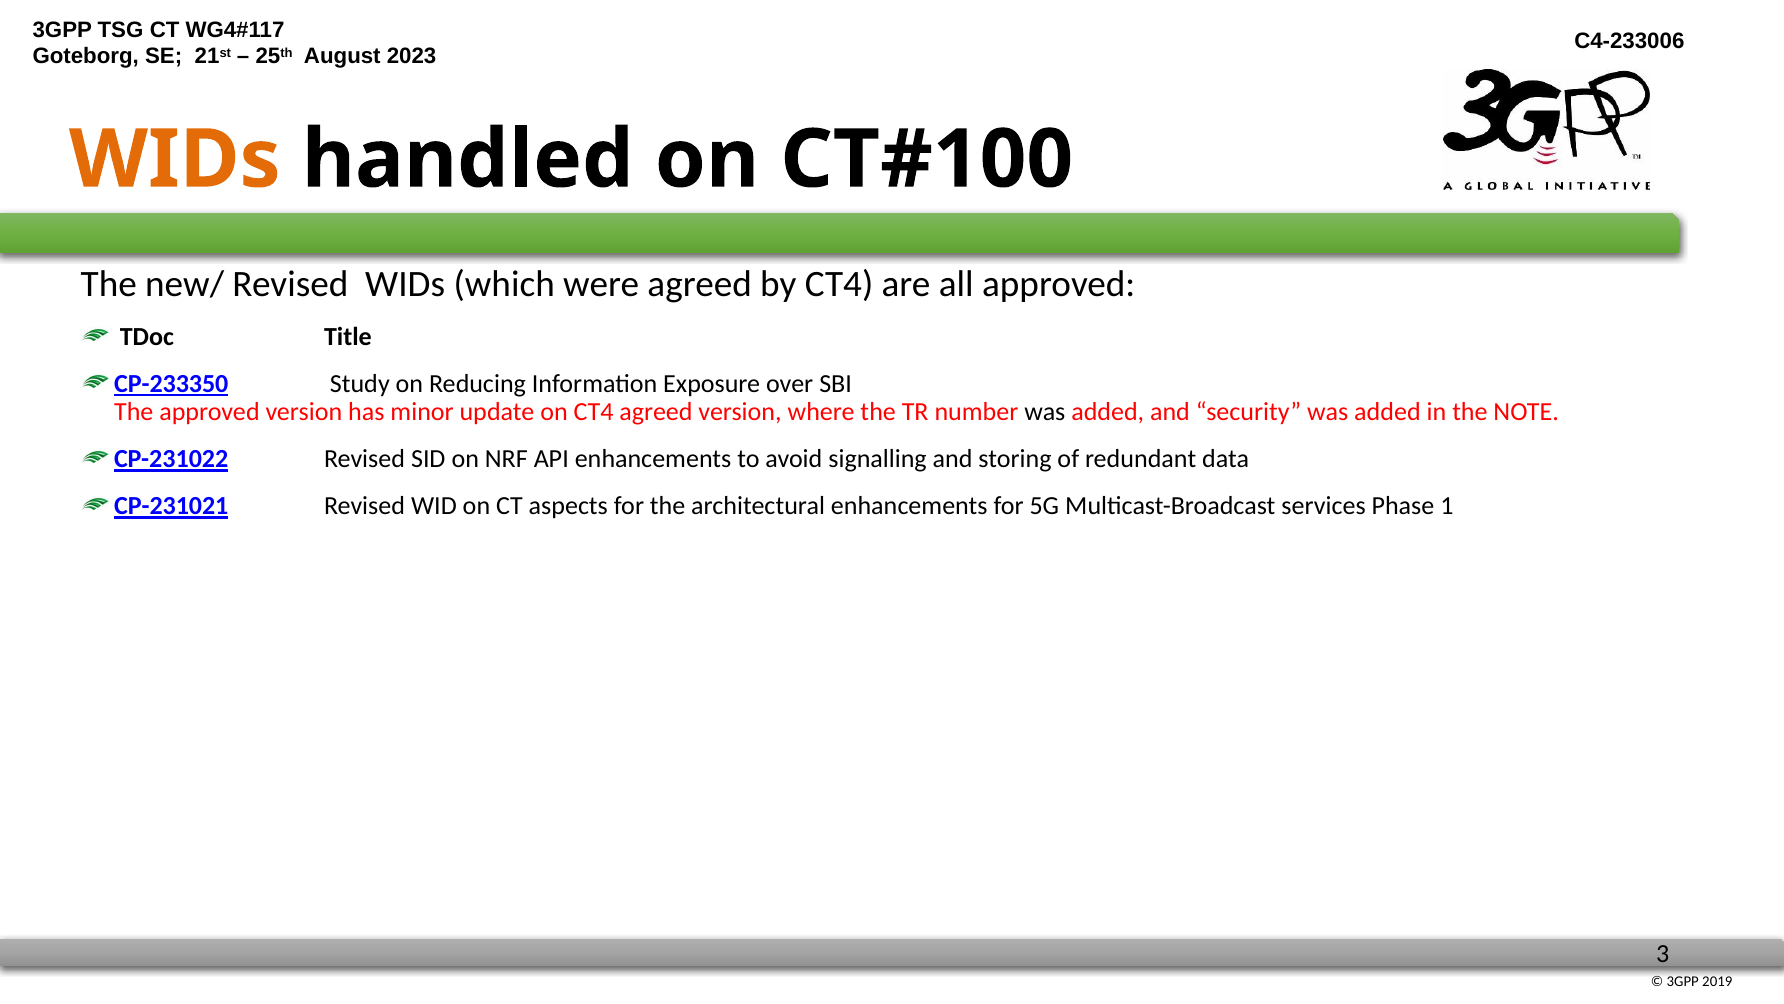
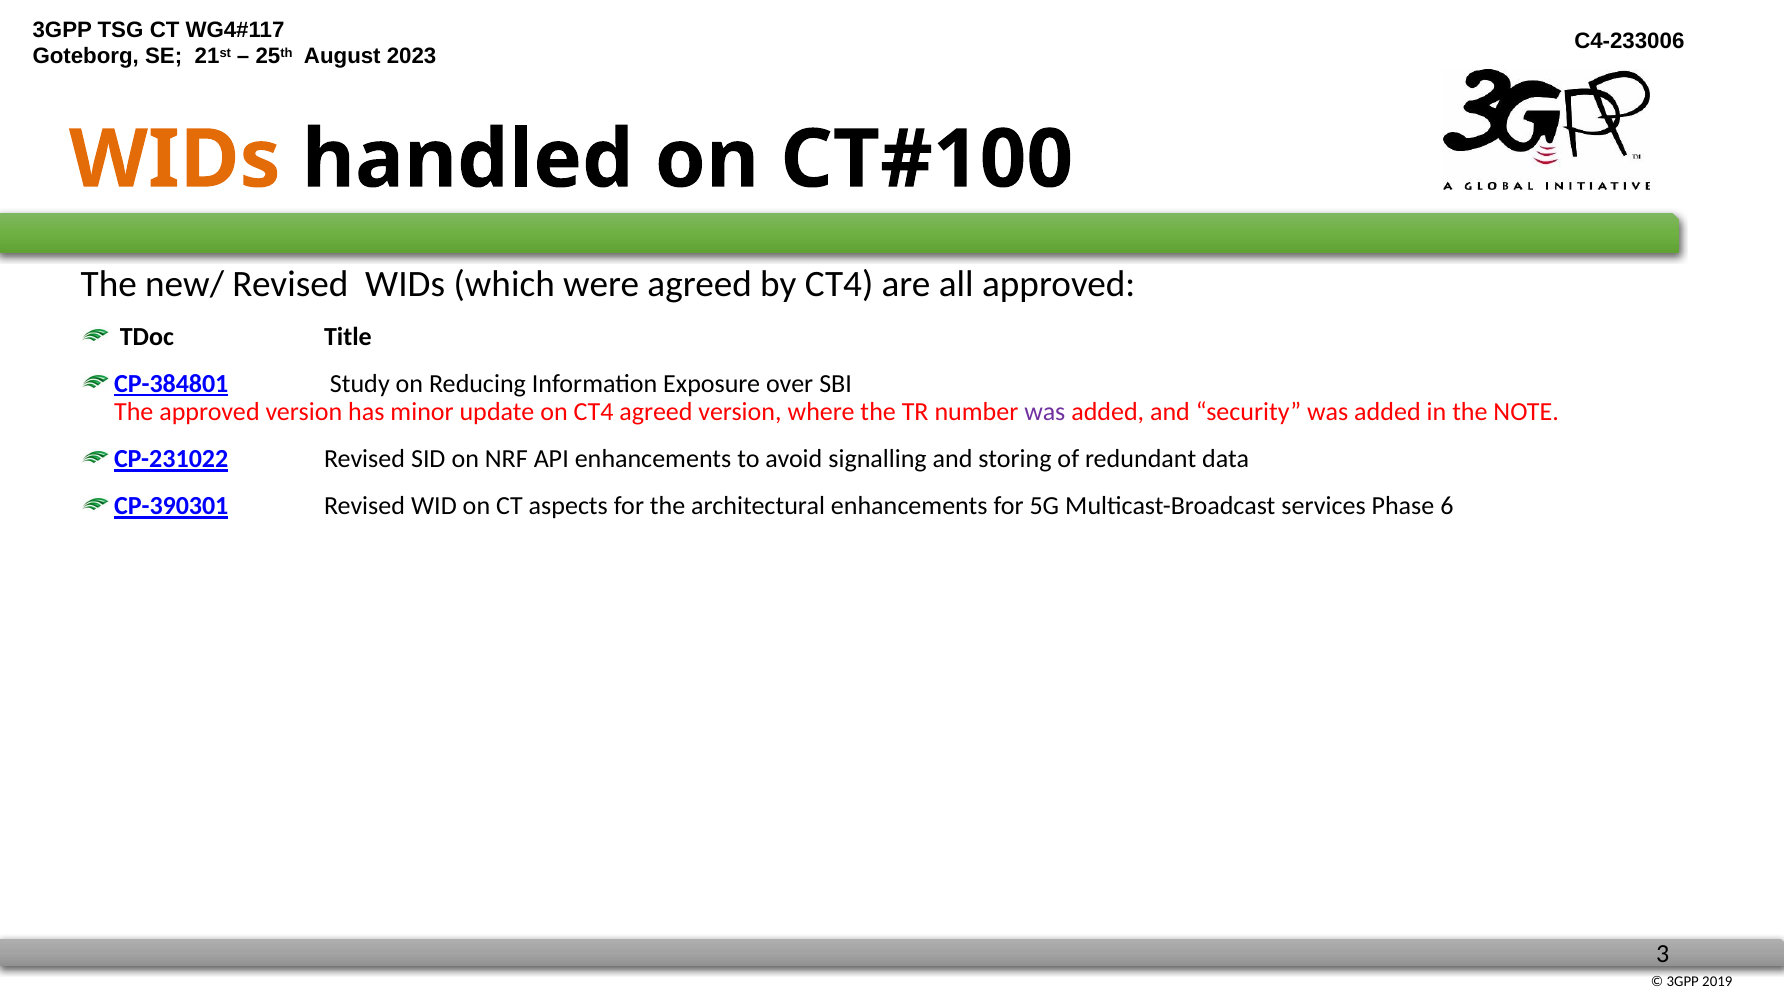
CP-233350: CP-233350 -> CP-384801
was at (1045, 412) colour: black -> purple
CP-231021: CP-231021 -> CP-390301
1: 1 -> 6
